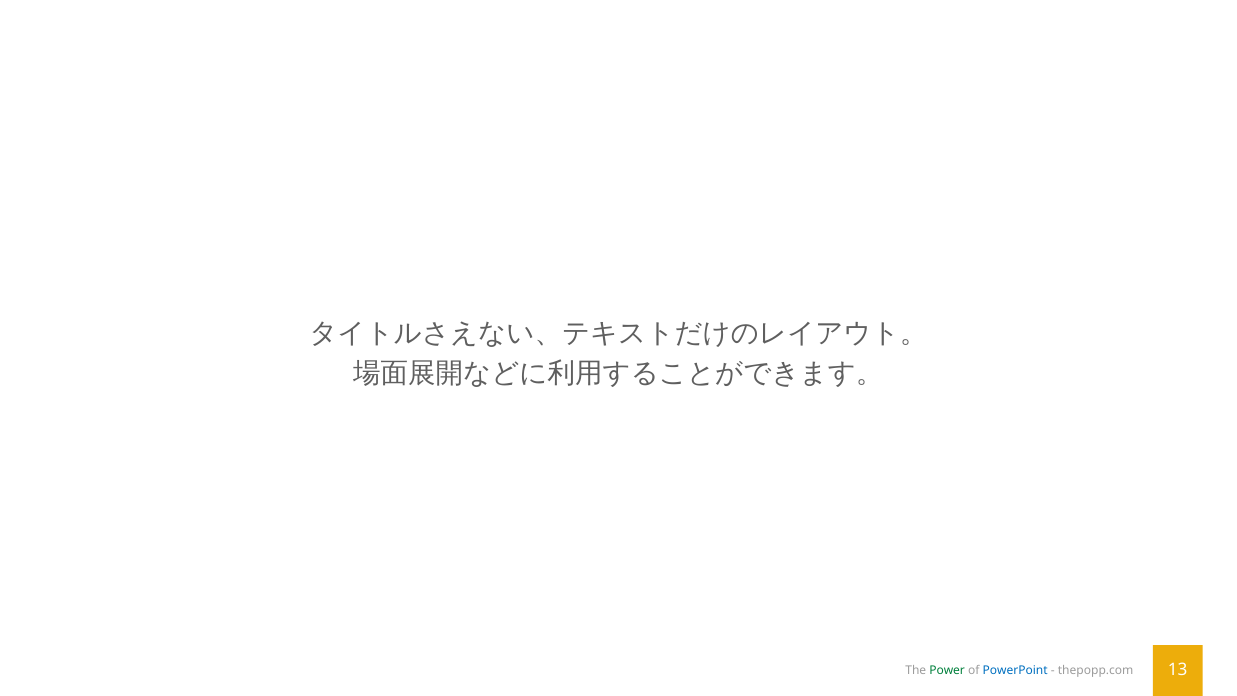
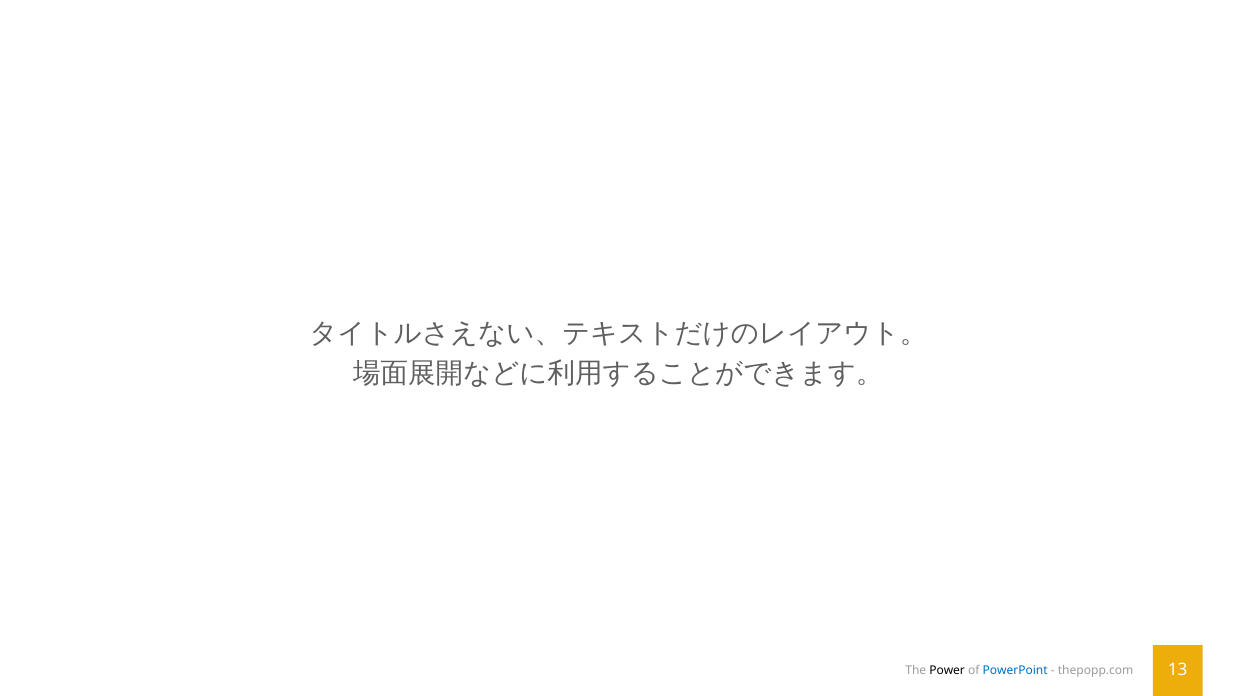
Power colour: green -> black
